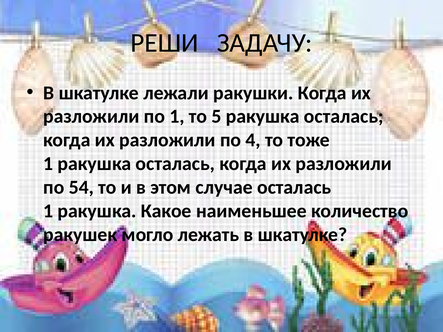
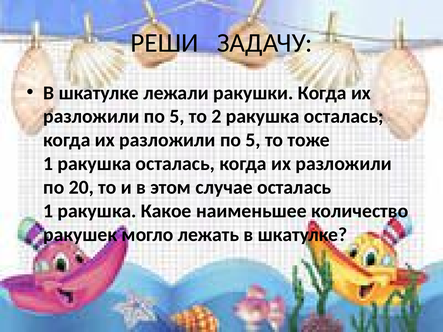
1 at (177, 117): 1 -> 5
5: 5 -> 2
4 at (253, 140): 4 -> 5
54: 54 -> 20
